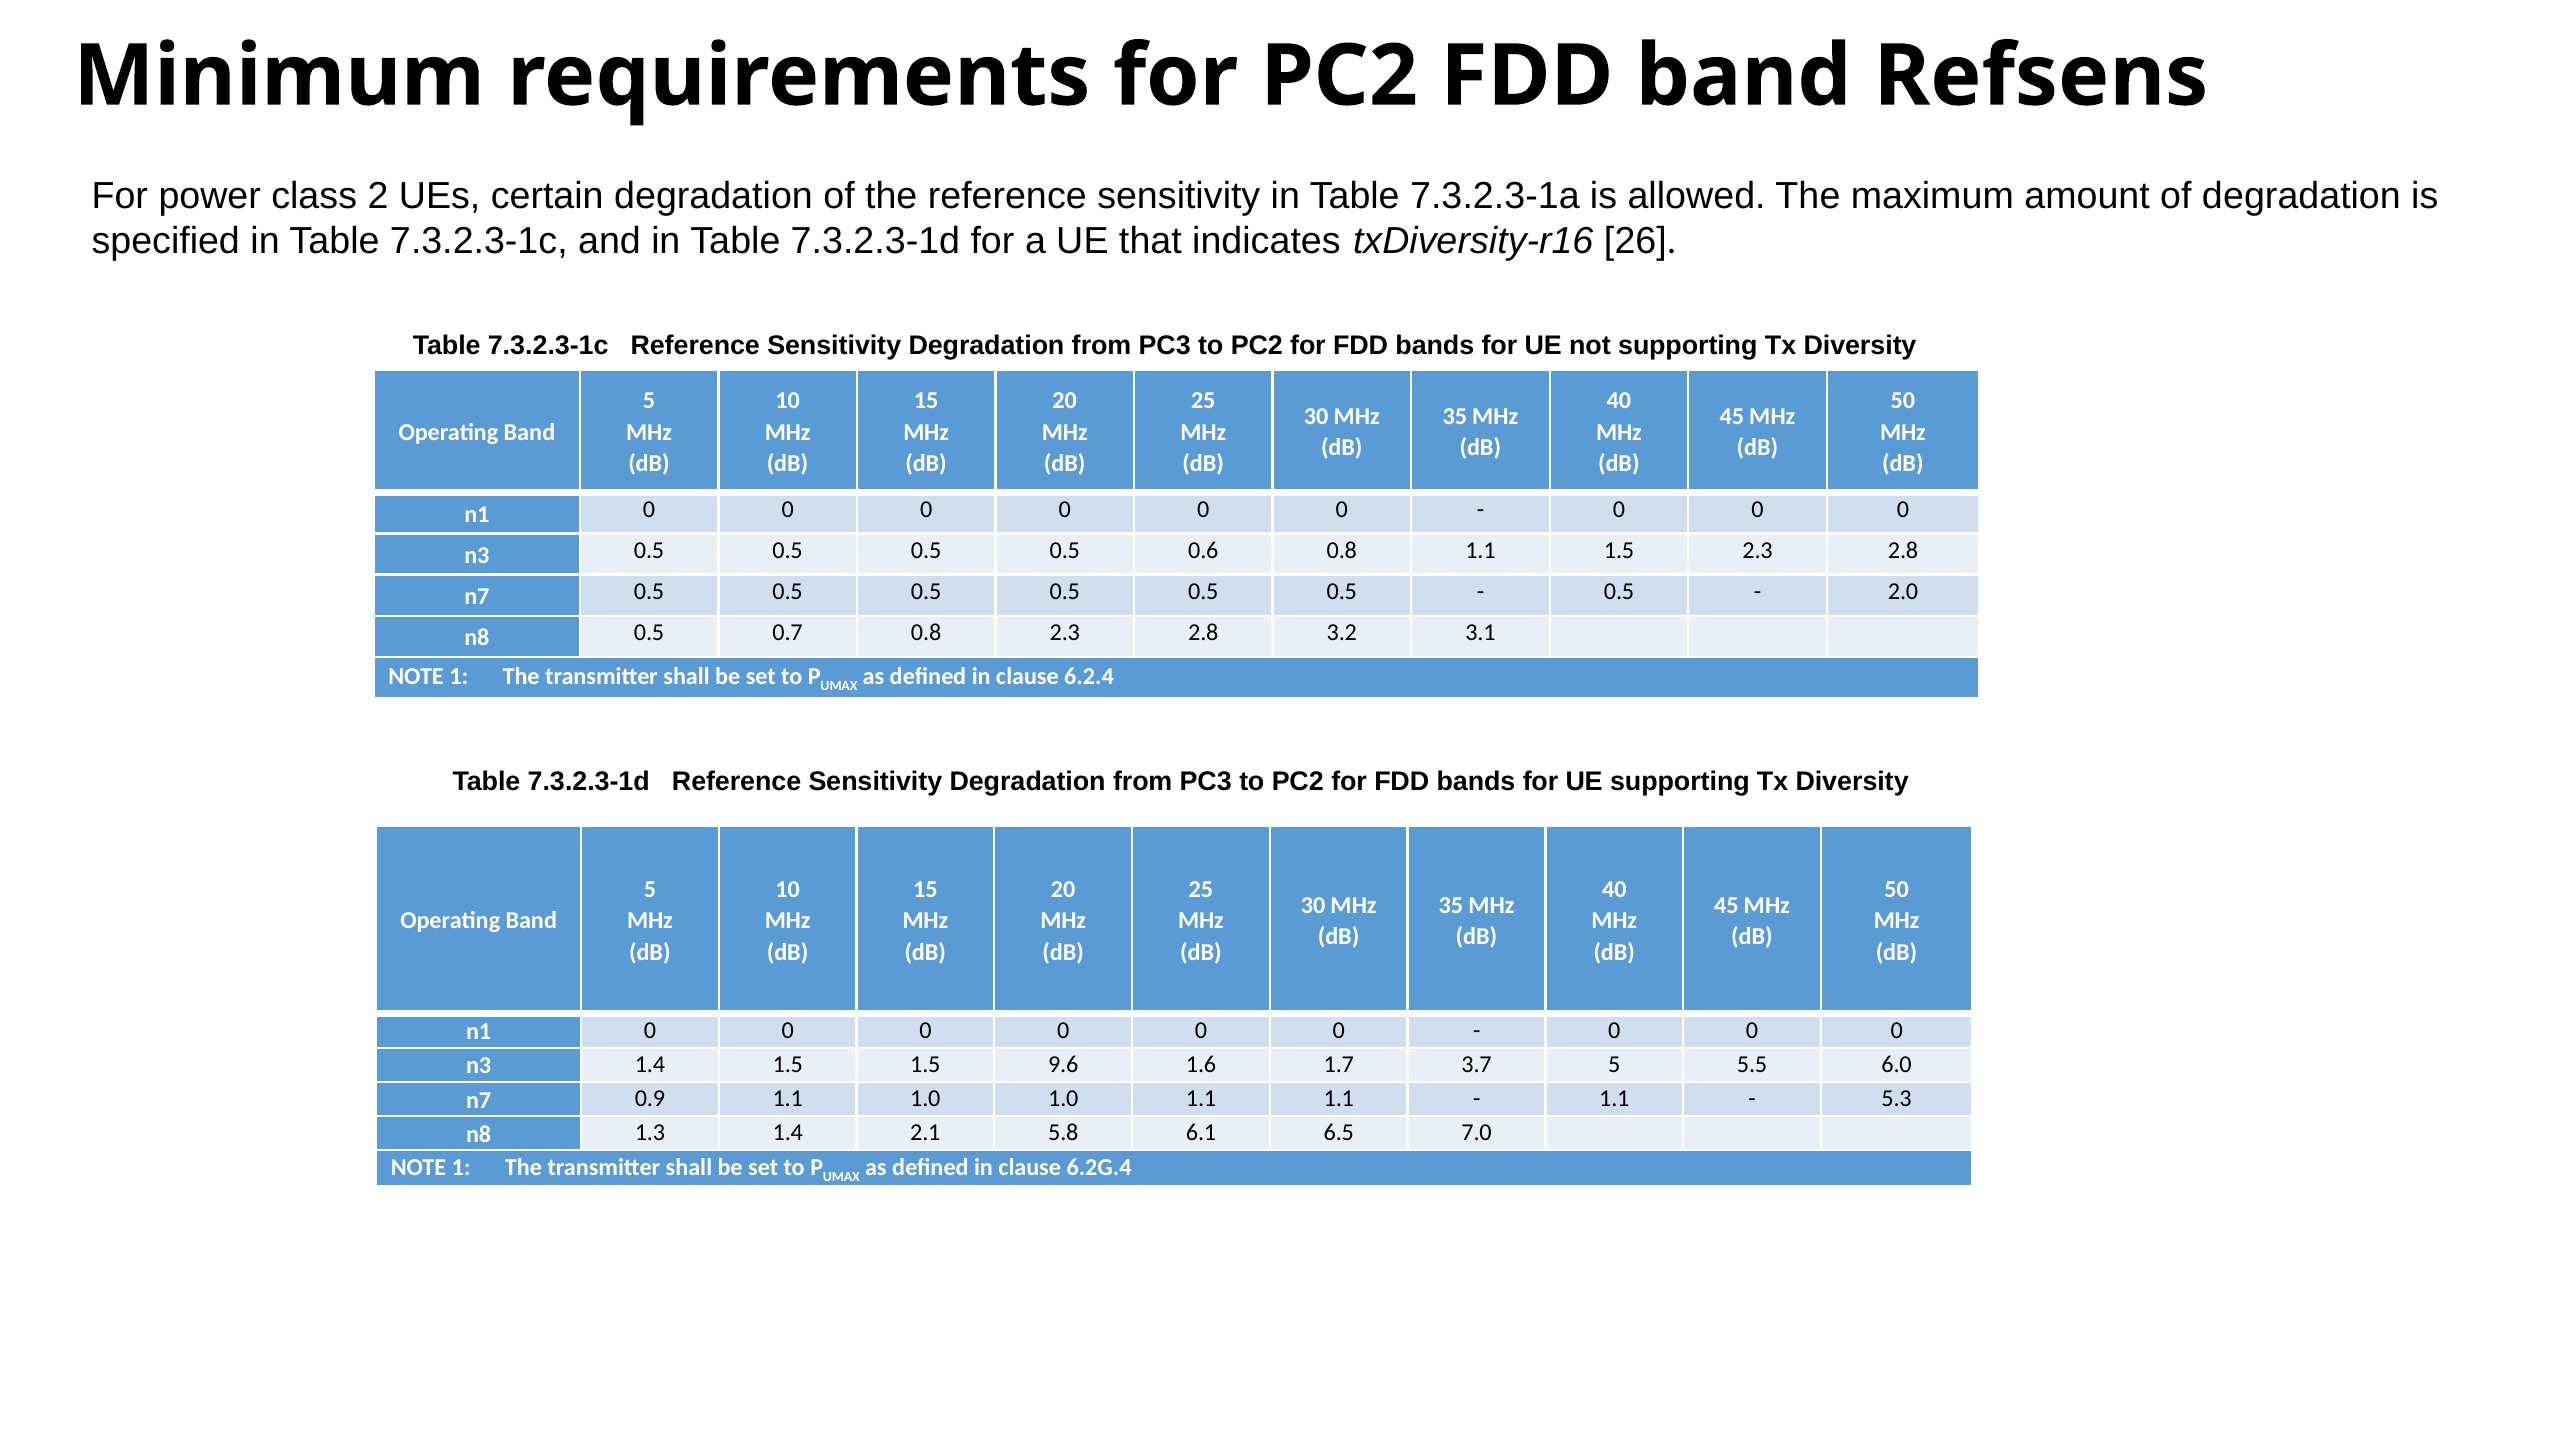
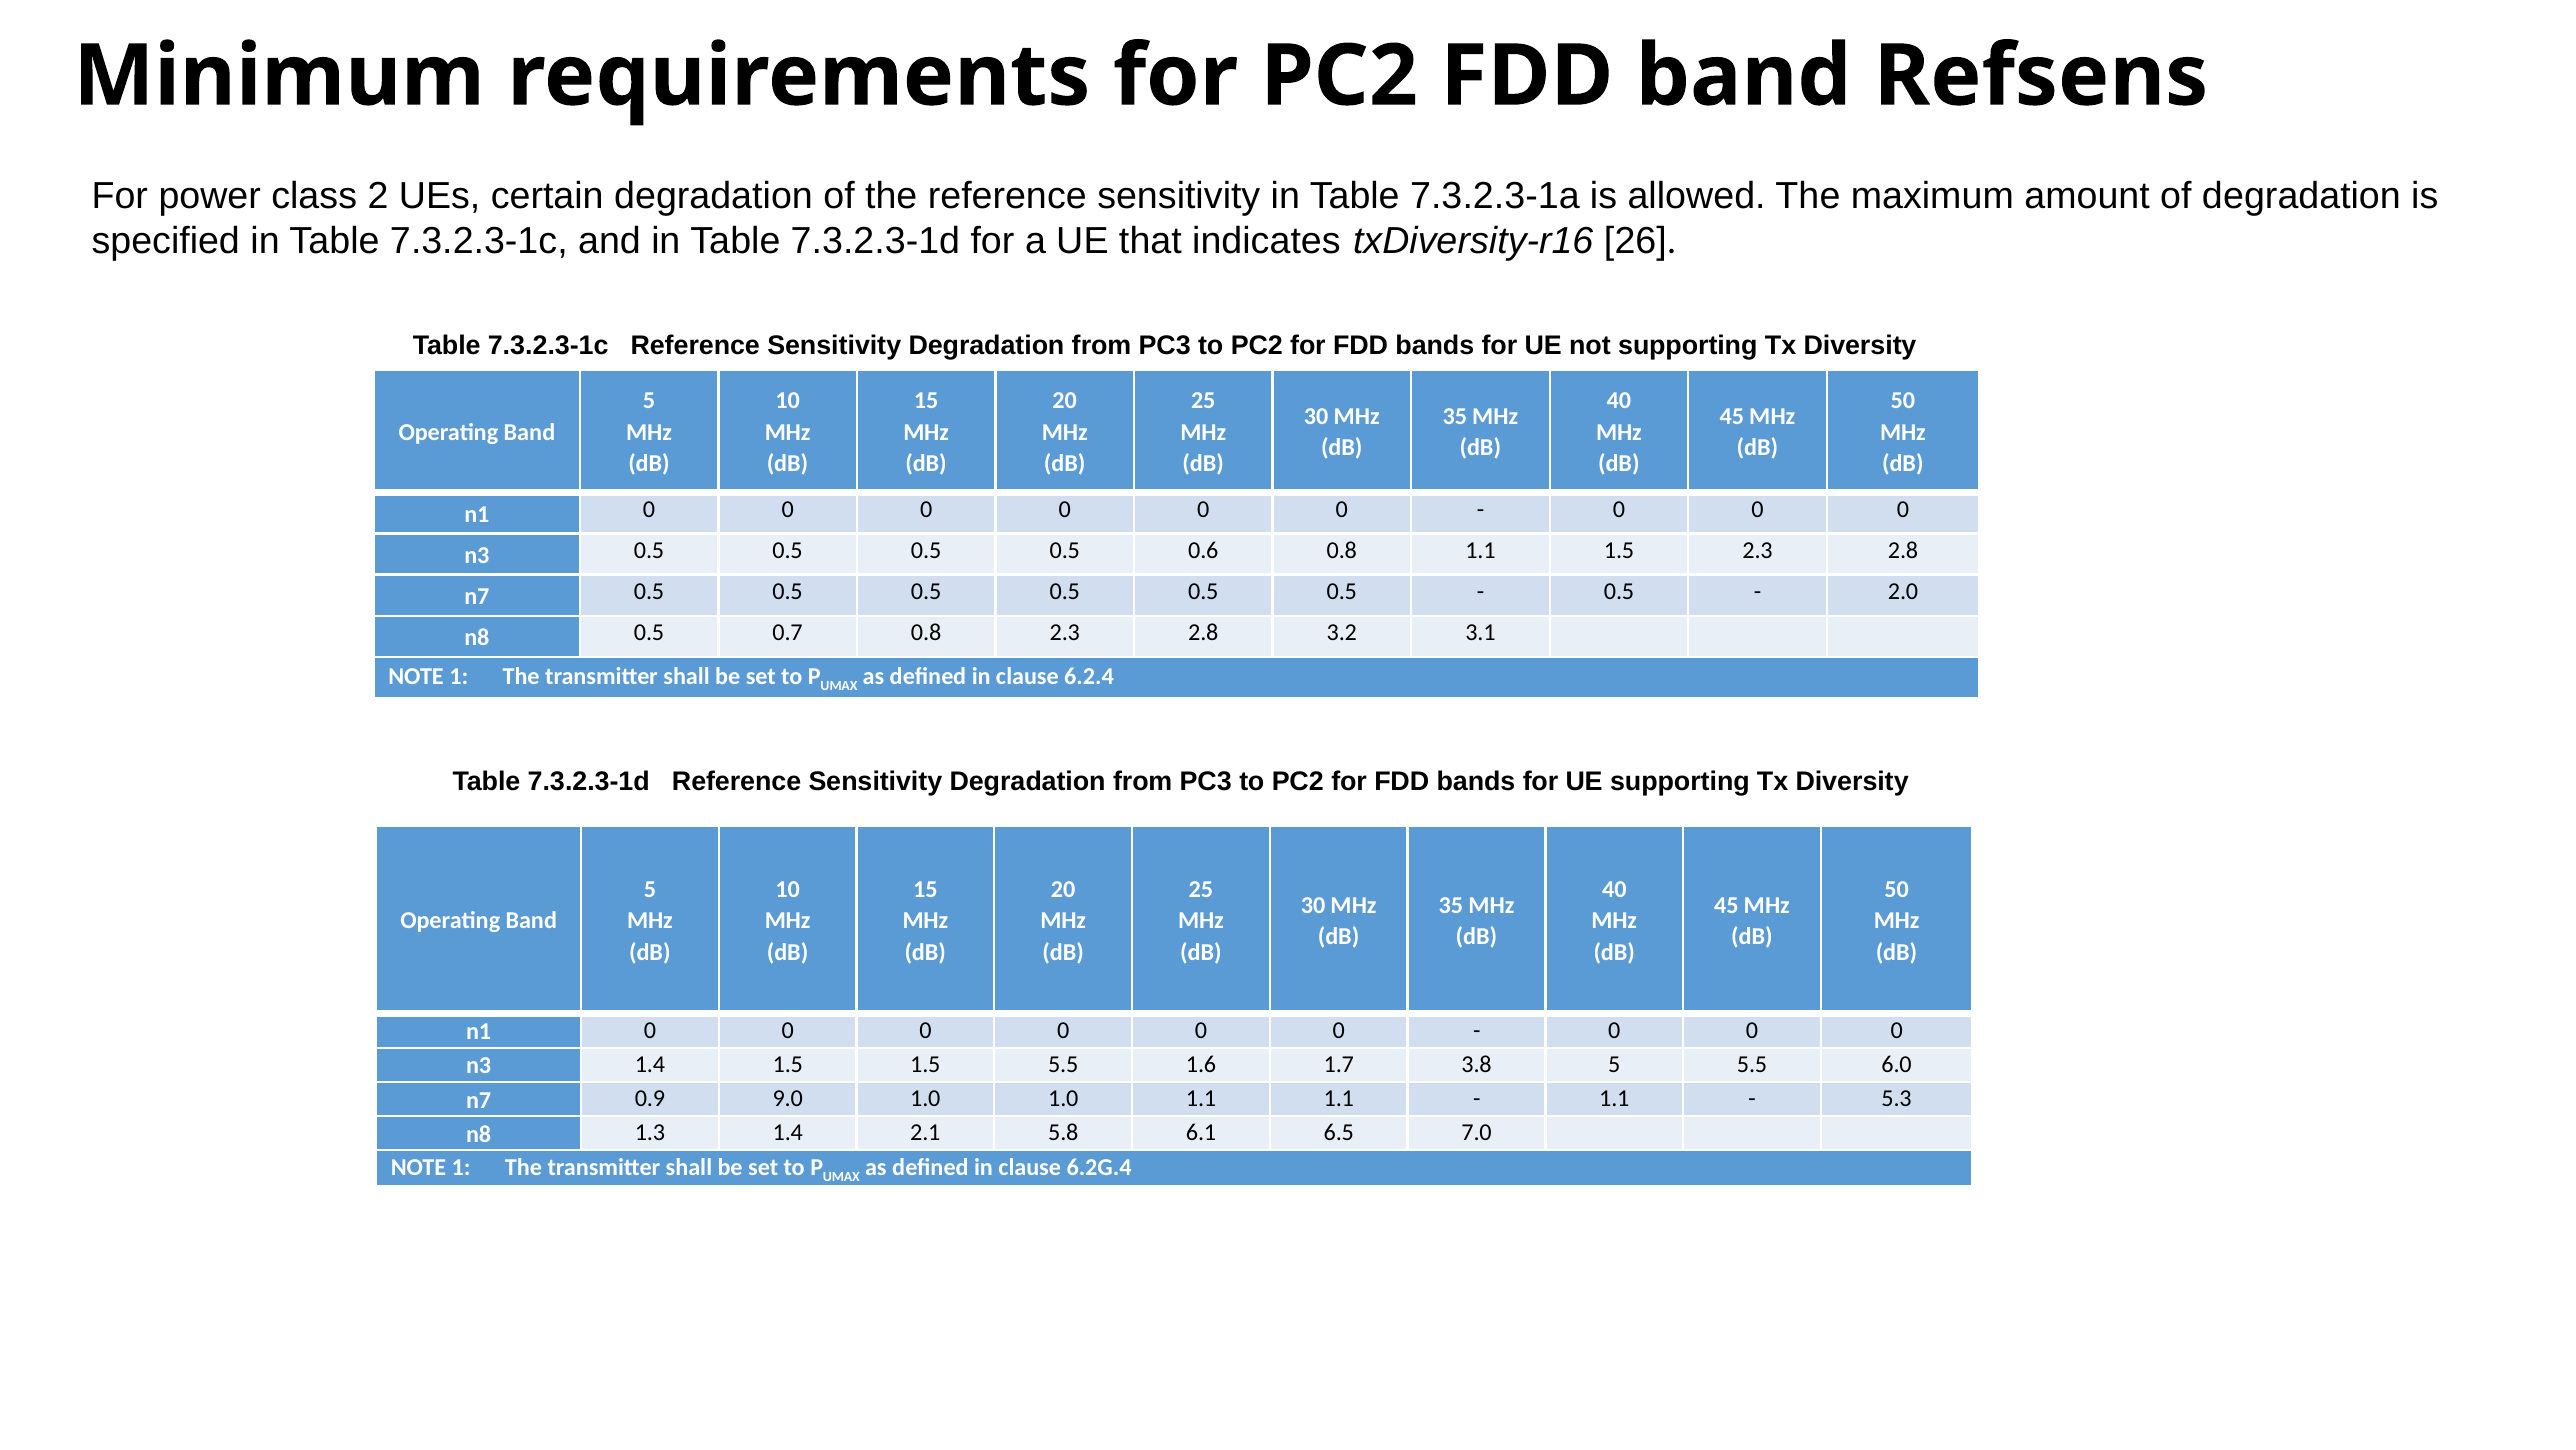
1.5 9.6: 9.6 -> 5.5
3.7: 3.7 -> 3.8
0.9 1.1: 1.1 -> 9.0
